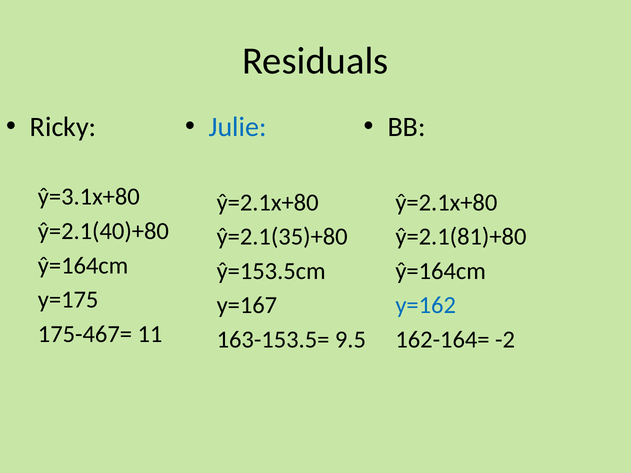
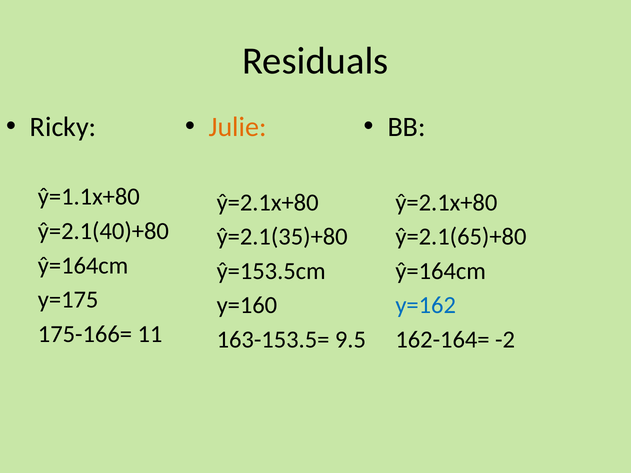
Julie colour: blue -> orange
ŷ=3.1x+80: ŷ=3.1x+80 -> ŷ=1.1x+80
ŷ=2.1(81)+80: ŷ=2.1(81)+80 -> ŷ=2.1(65)+80
y=167: y=167 -> y=160
175-467=: 175-467= -> 175-166=
